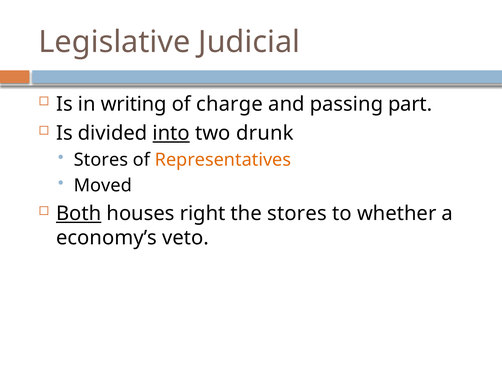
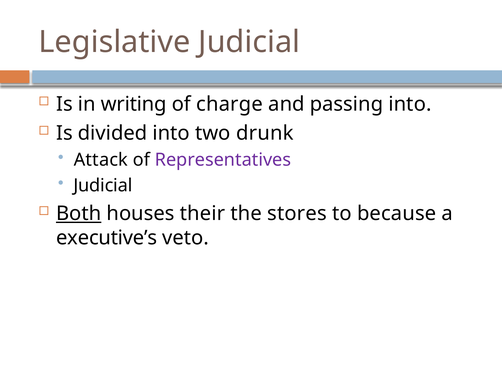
passing part: part -> into
into at (171, 133) underline: present -> none
Stores at (101, 160): Stores -> Attack
Representatives colour: orange -> purple
Moved at (103, 185): Moved -> Judicial
right: right -> their
whether: whether -> because
economy’s: economy’s -> executive’s
